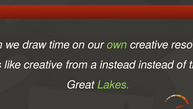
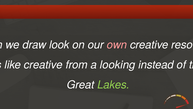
time: time -> look
own colour: light green -> pink
a instead: instead -> looking
